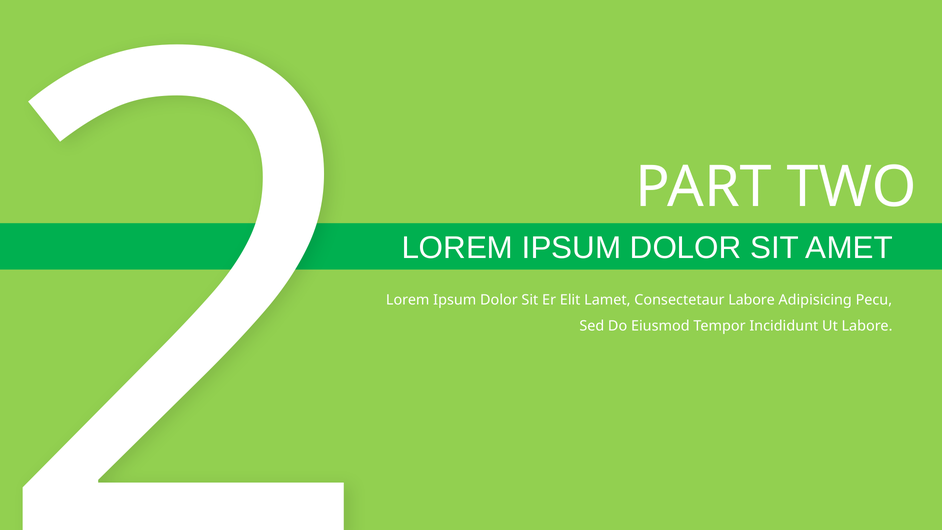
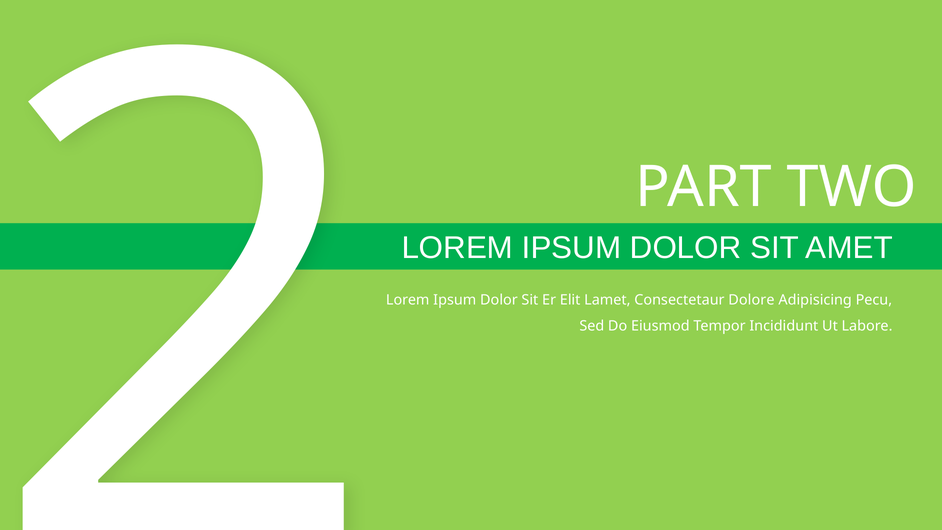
Consectetaur Labore: Labore -> Dolore
